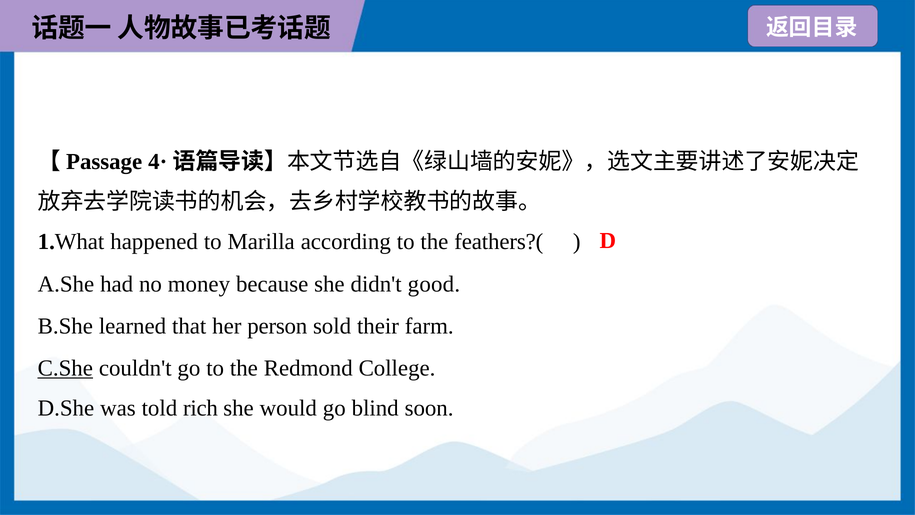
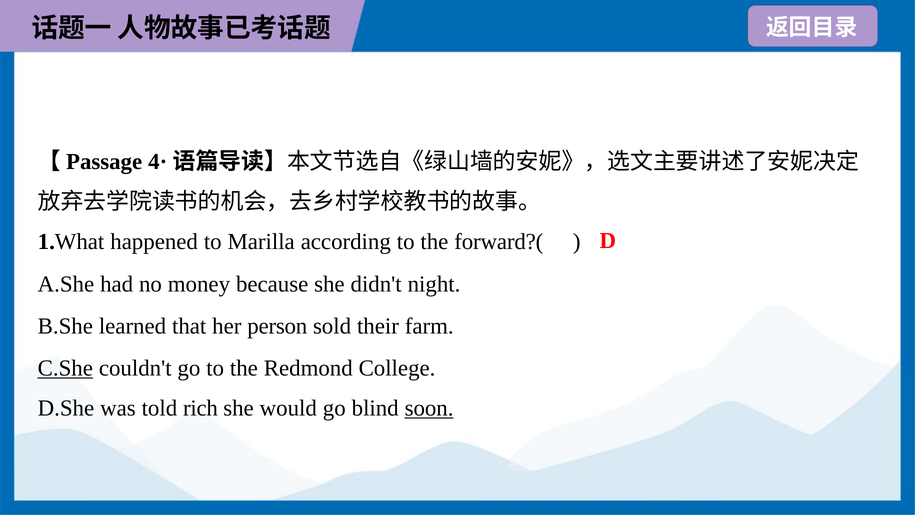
feathers?(: feathers?( -> forward?(
good: good -> night
soon underline: none -> present
